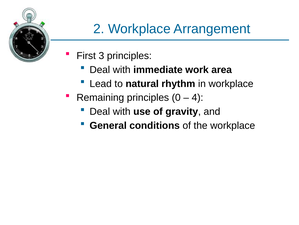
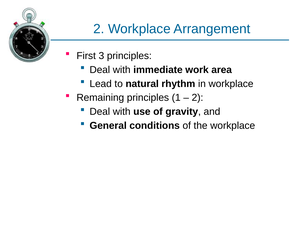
0: 0 -> 1
4 at (197, 97): 4 -> 2
